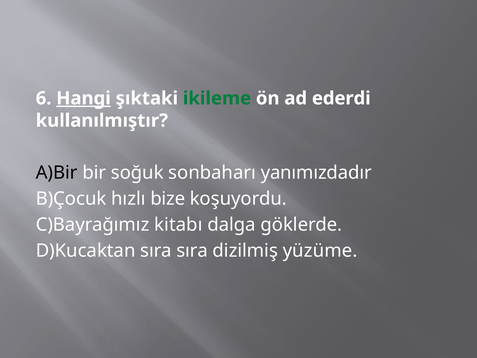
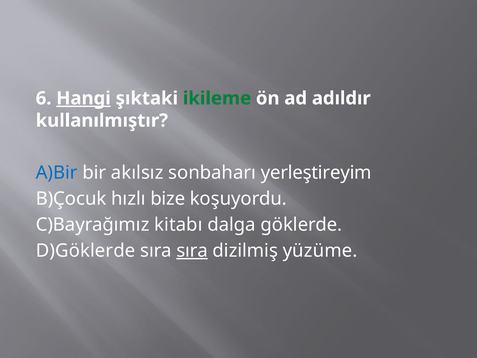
ederdi: ederdi -> adıldır
A)Bir colour: black -> blue
soğuk: soğuk -> akılsız
yanımızdadır: yanımızdadır -> yerleştireyim
D)Kucaktan: D)Kucaktan -> D)Göklerde
sıra at (192, 250) underline: none -> present
